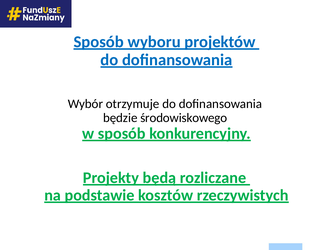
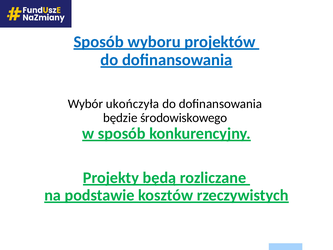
otrzymuje: otrzymuje -> ukończyła
